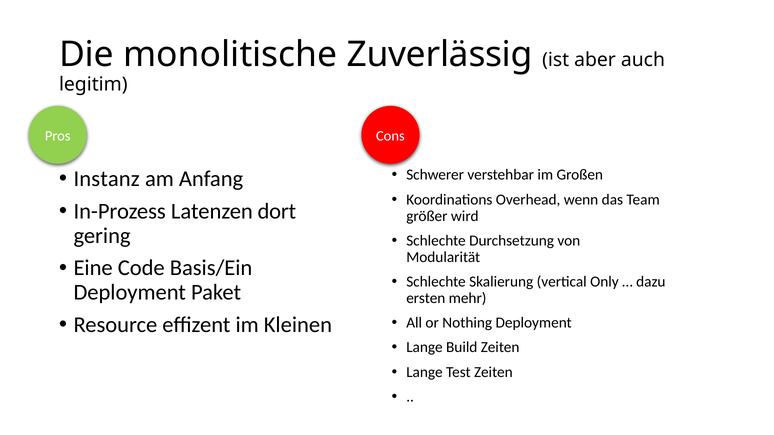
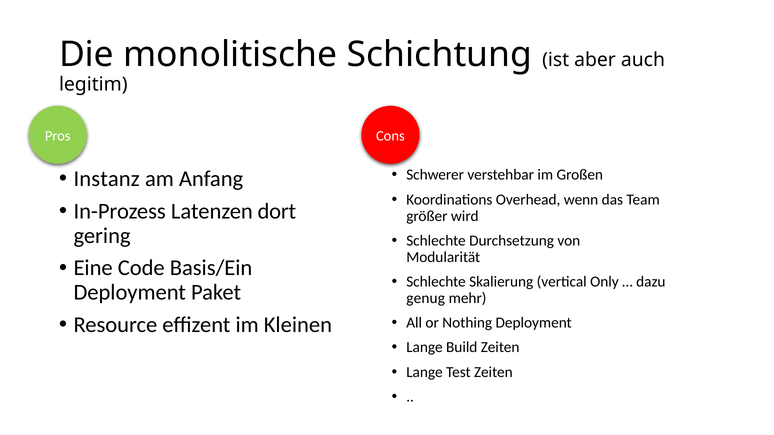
Zuverlässig: Zuverlässig -> Schichtung
ersten: ersten -> genug
